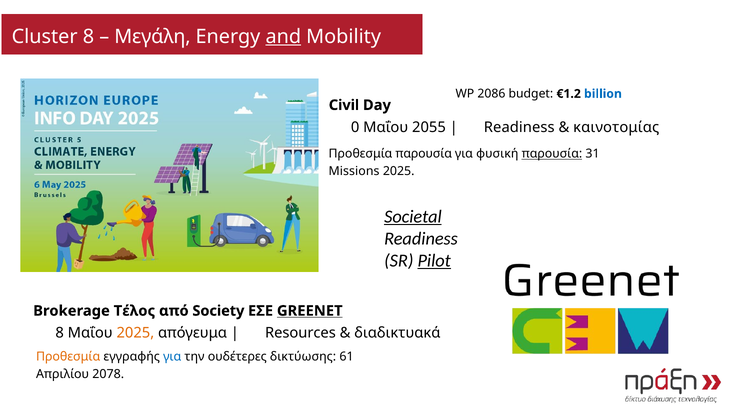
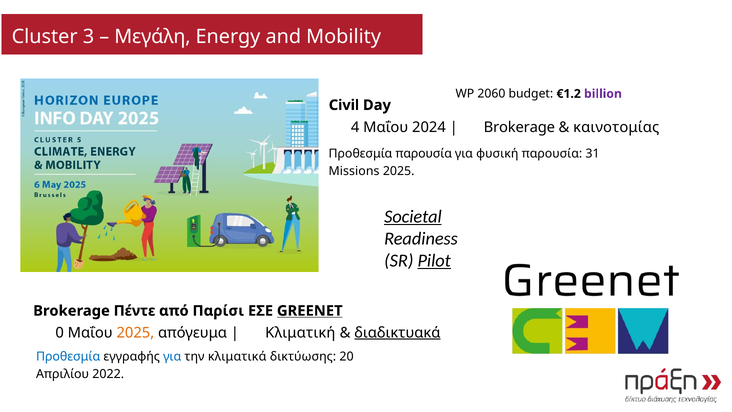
Cluster 8: 8 -> 3
and underline: present -> none
2086: 2086 -> 2060
billion colour: blue -> purple
0: 0 -> 4
2055: 2055 -> 2024
Readiness at (519, 128): Readiness -> Brokerage
παρουσία at (552, 154) underline: present -> none
Τέλος: Τέλος -> Πέντε
Society: Society -> Παρίσι
8 at (60, 332): 8 -> 0
Resources: Resources -> Κλιματική
διαδικτυακά underline: none -> present
Προθεσμία at (68, 356) colour: orange -> blue
ουδέτερες: ουδέτερες -> κλιματικά
61: 61 -> 20
2078: 2078 -> 2022
